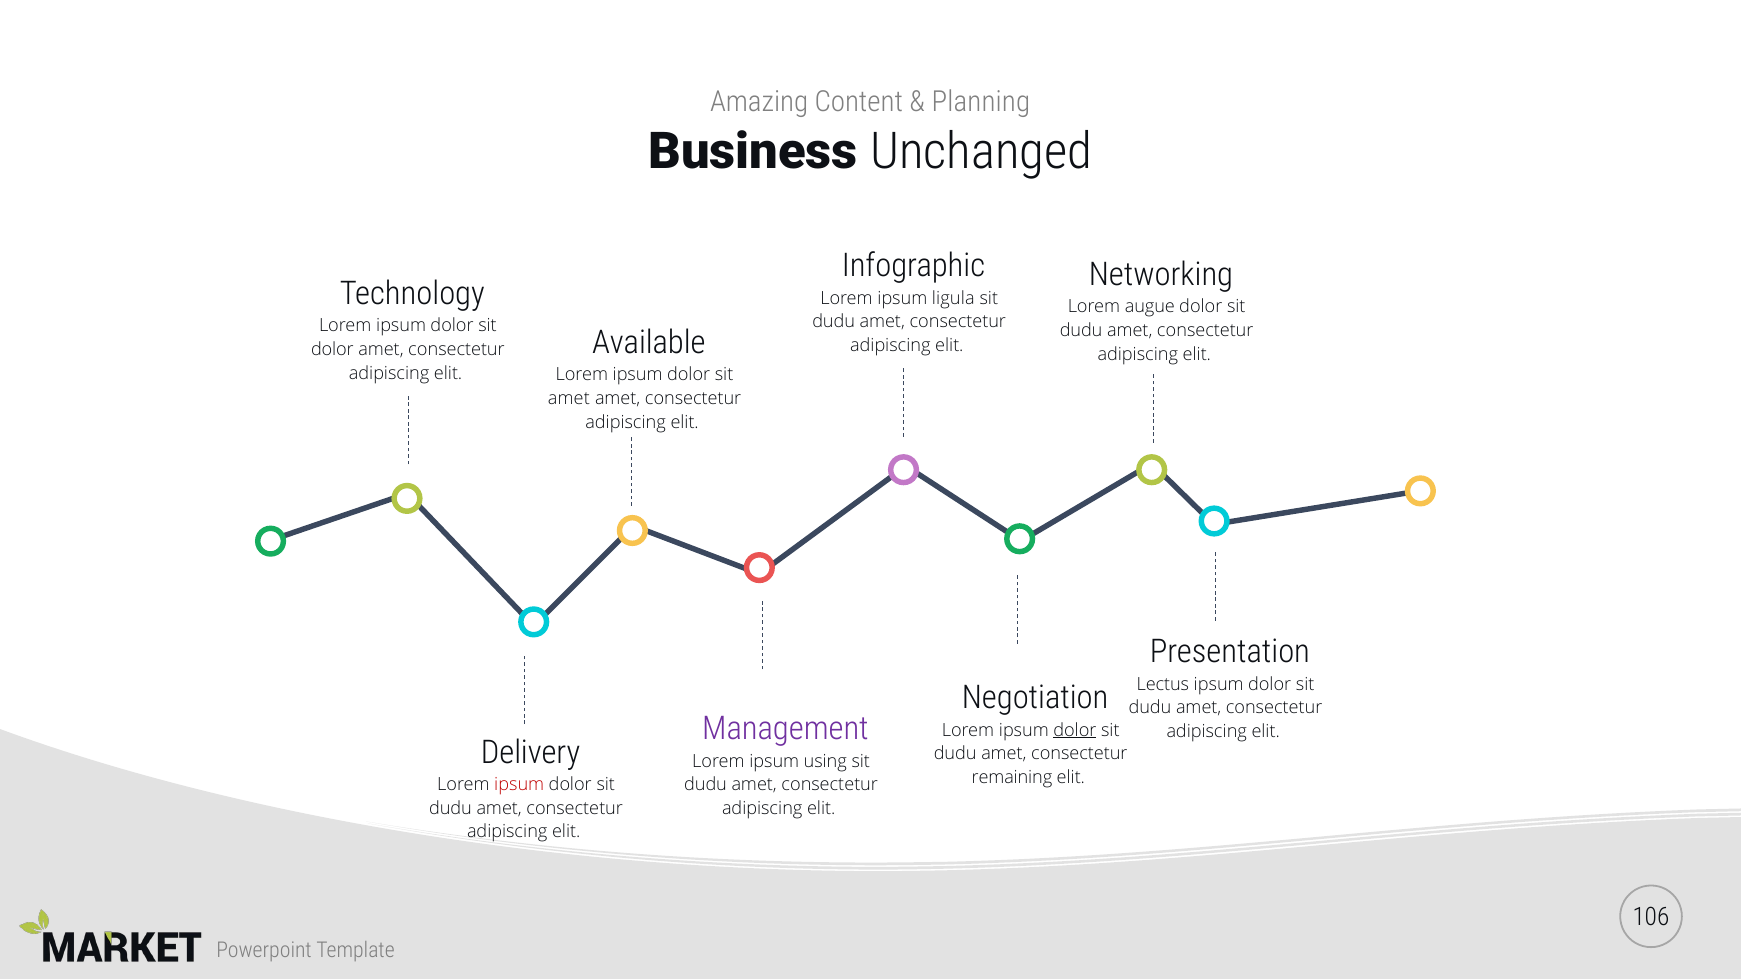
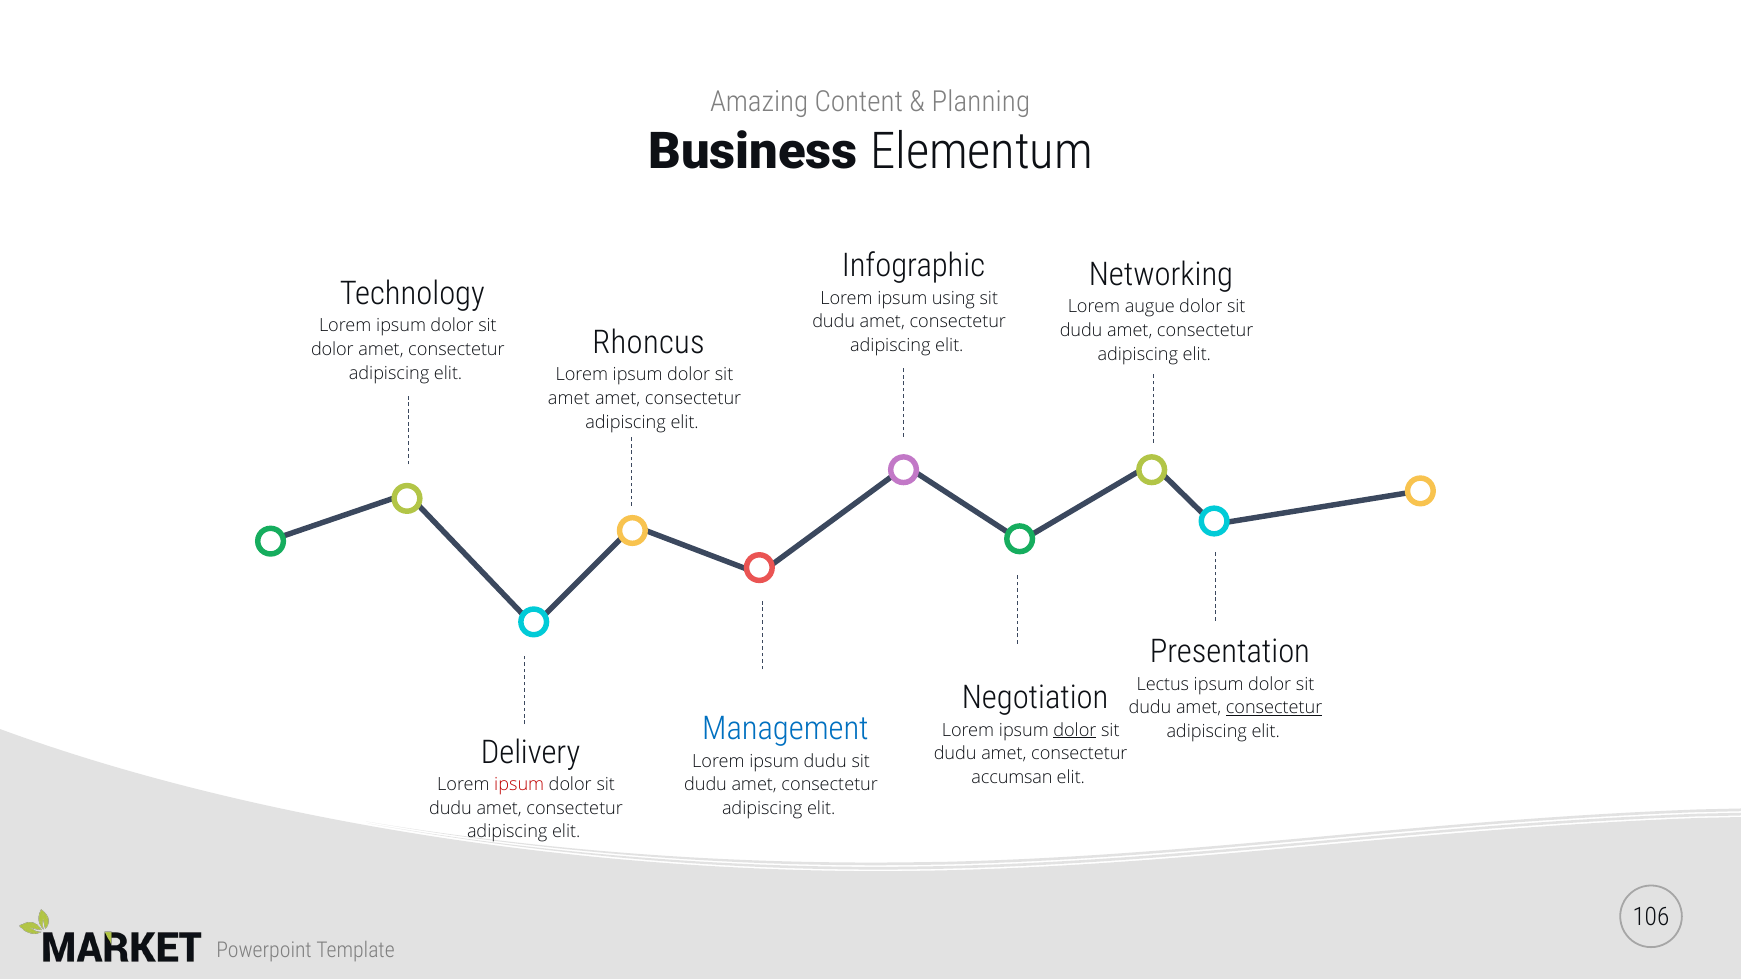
Unchanged: Unchanged -> Elementum
ligula: ligula -> using
Available: Available -> Rhoncus
consectetur at (1274, 708) underline: none -> present
Management colour: purple -> blue
ipsum using: using -> dudu
remaining: remaining -> accumsan
